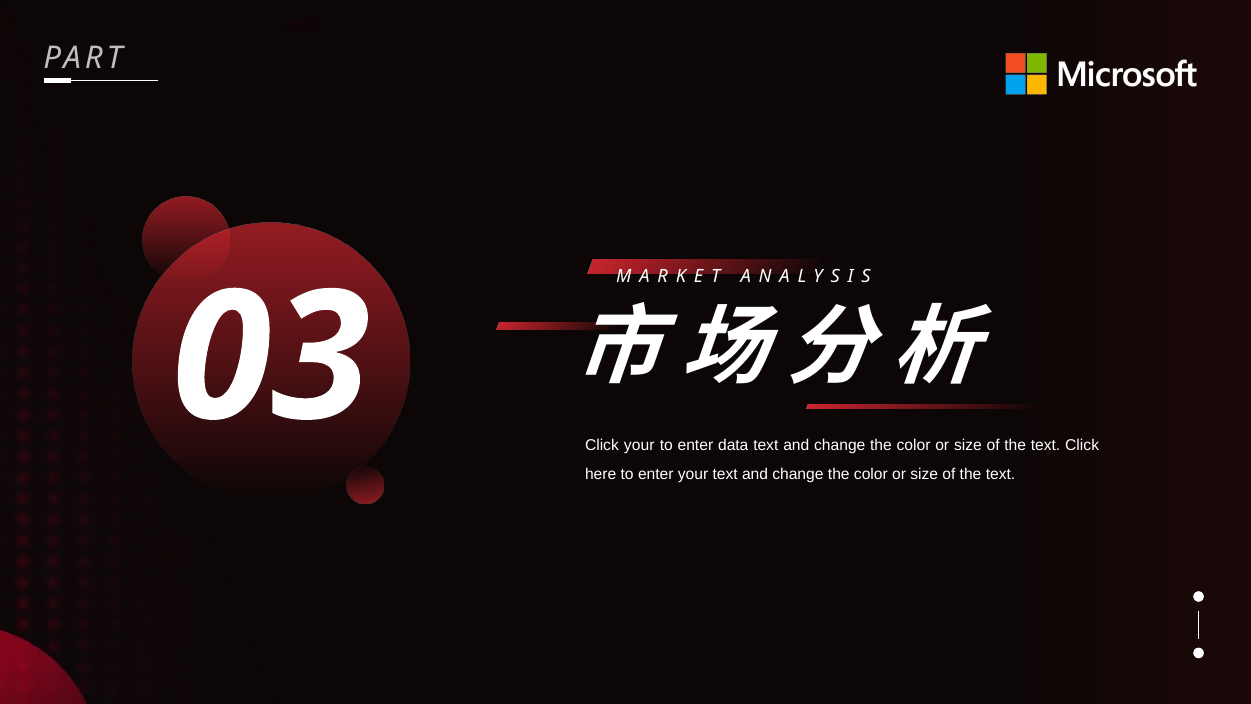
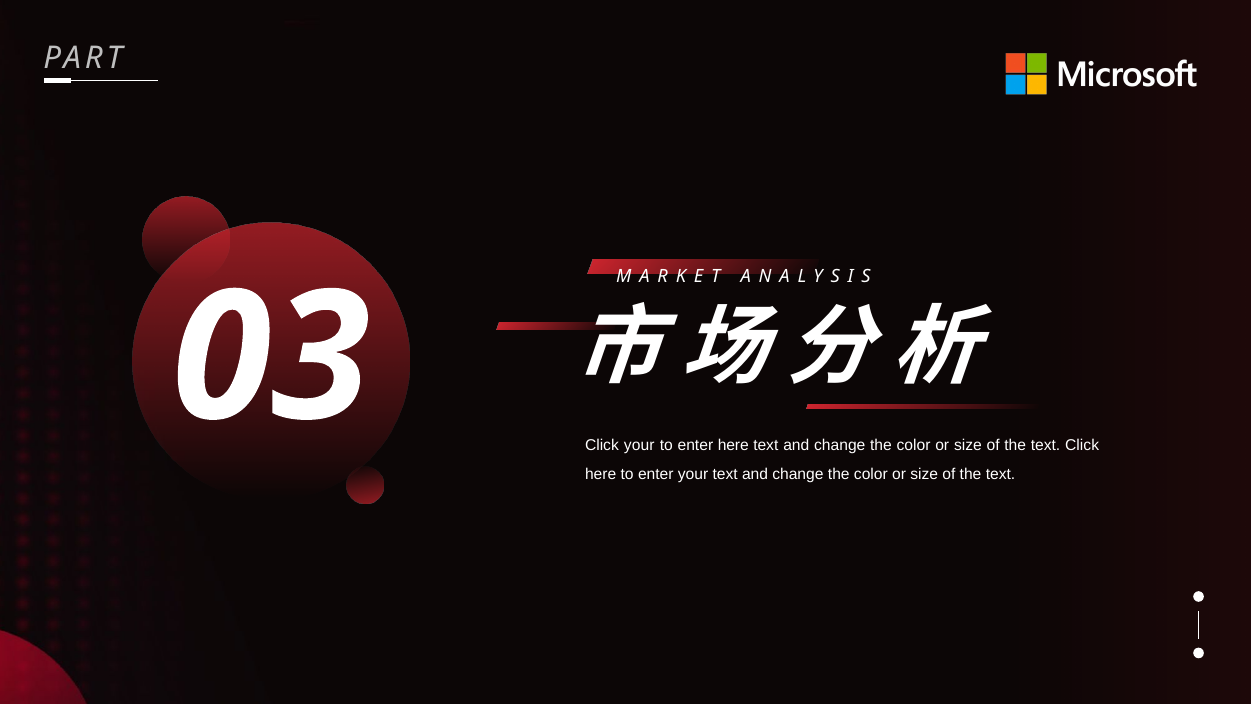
enter data: data -> here
